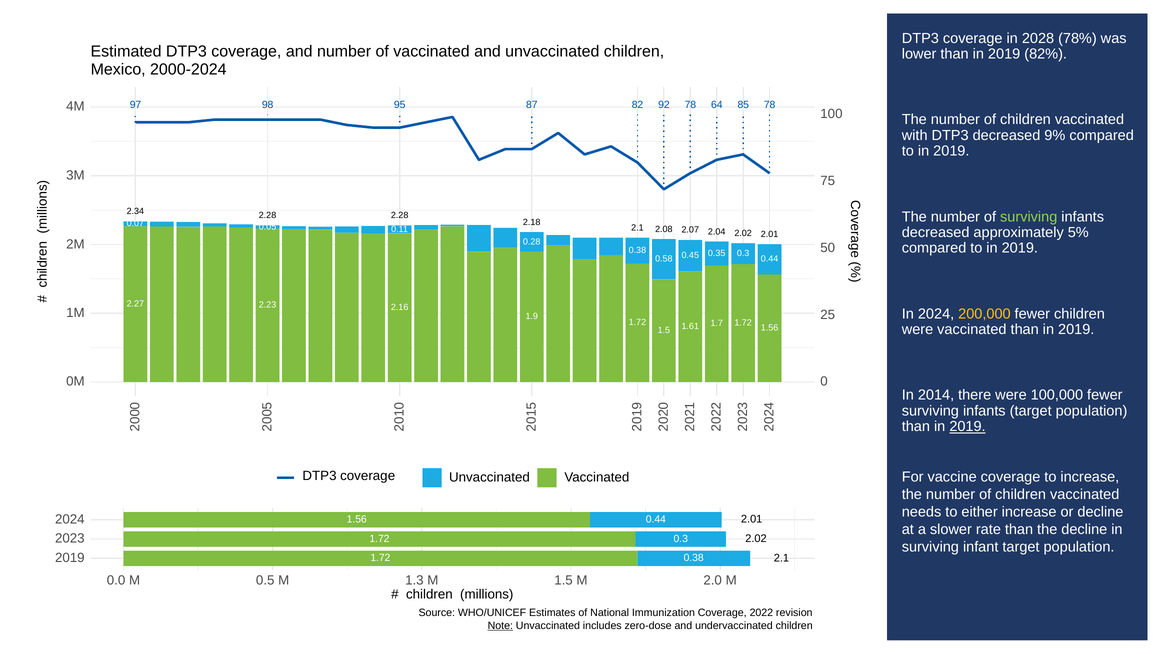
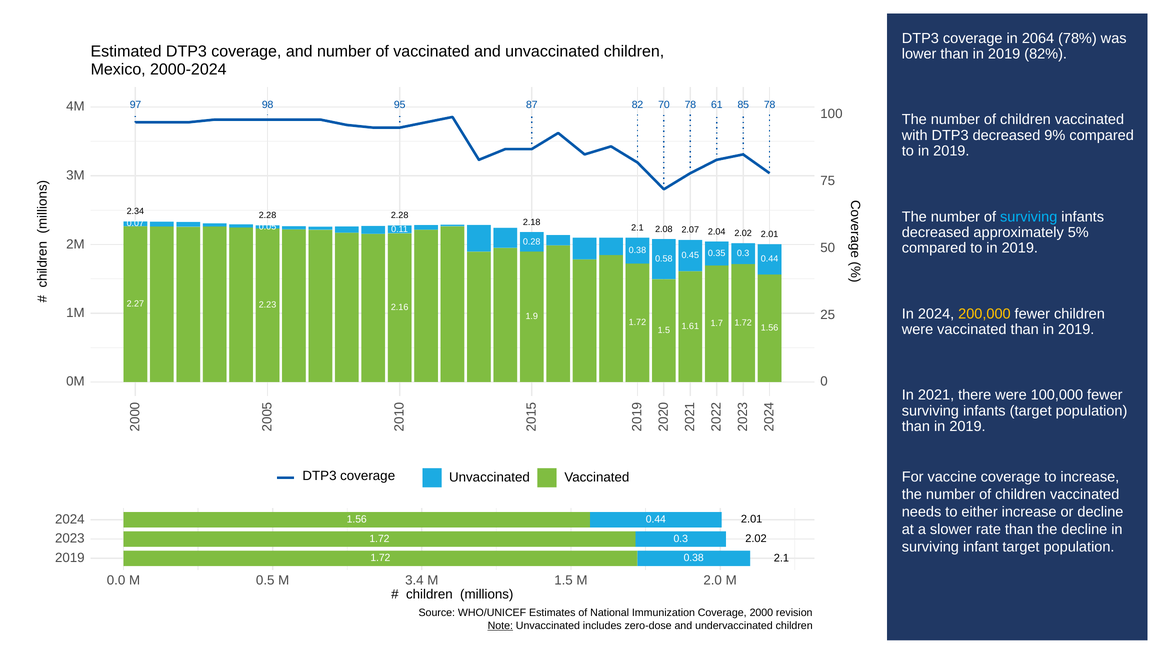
2028: 2028 -> 2064
92: 92 -> 70
64: 64 -> 61
surviving at (1029, 217) colour: light green -> light blue
2014: 2014 -> 2021
2019 at (968, 426) underline: present -> none
1.3: 1.3 -> 3.4
2022: 2022 -> 2000
